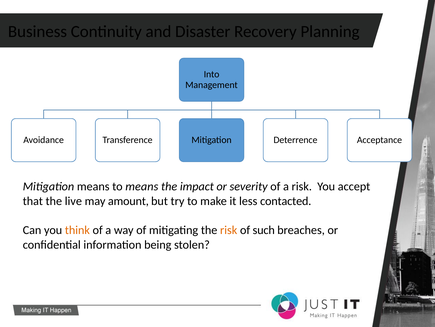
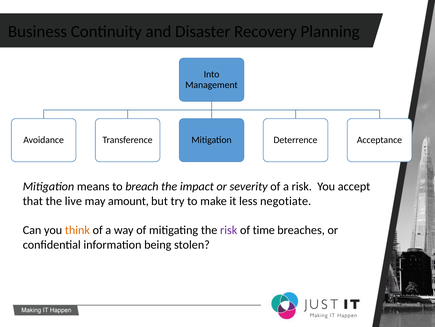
to means: means -> breach
contacted: contacted -> negotiate
risk at (229, 230) colour: orange -> purple
such: such -> time
